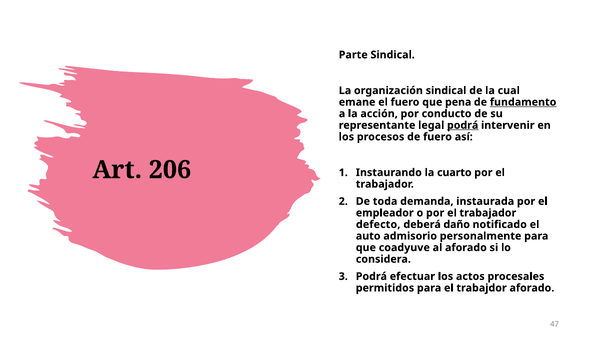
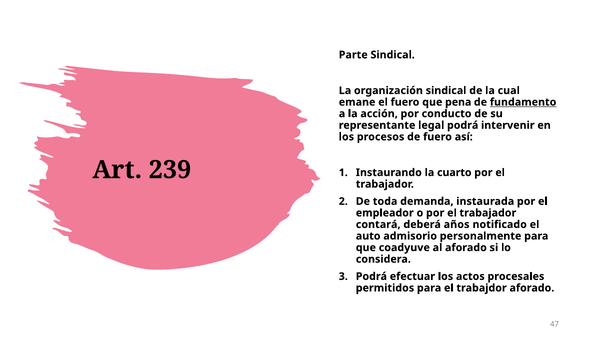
podrá at (463, 125) underline: present -> none
206: 206 -> 239
defecto: defecto -> contará
daño: daño -> años
